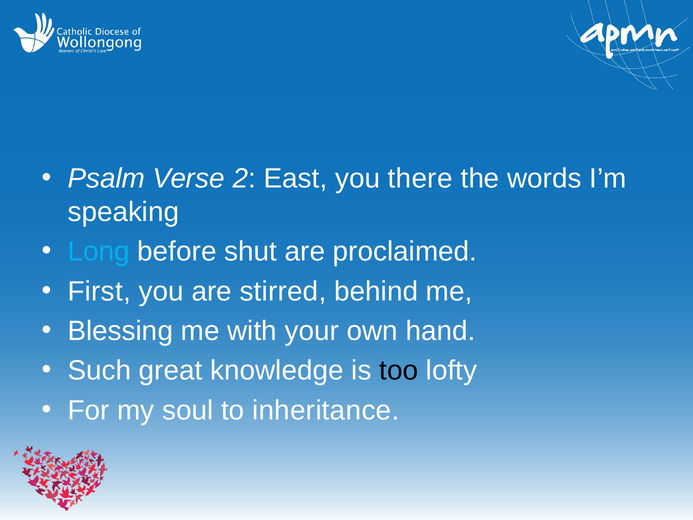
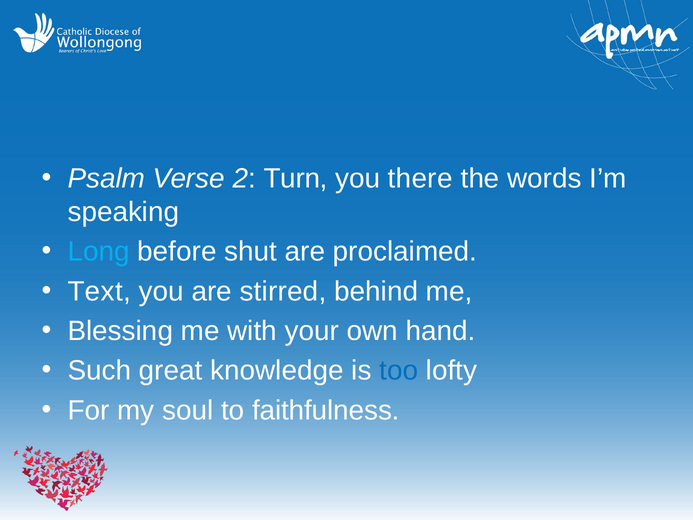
East: East -> Turn
First: First -> Text
too colour: black -> blue
inheritance: inheritance -> faithfulness
